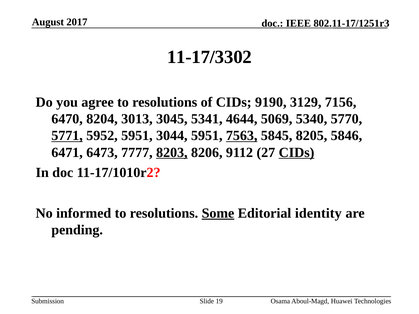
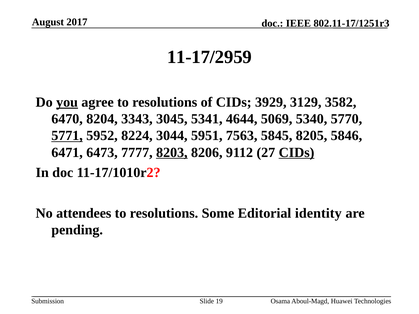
11-17/3302: 11-17/3302 -> 11-17/2959
you underline: none -> present
9190: 9190 -> 3929
7156: 7156 -> 3582
3013: 3013 -> 3343
5952 5951: 5951 -> 8224
7563 underline: present -> none
informed: informed -> attendees
Some underline: present -> none
